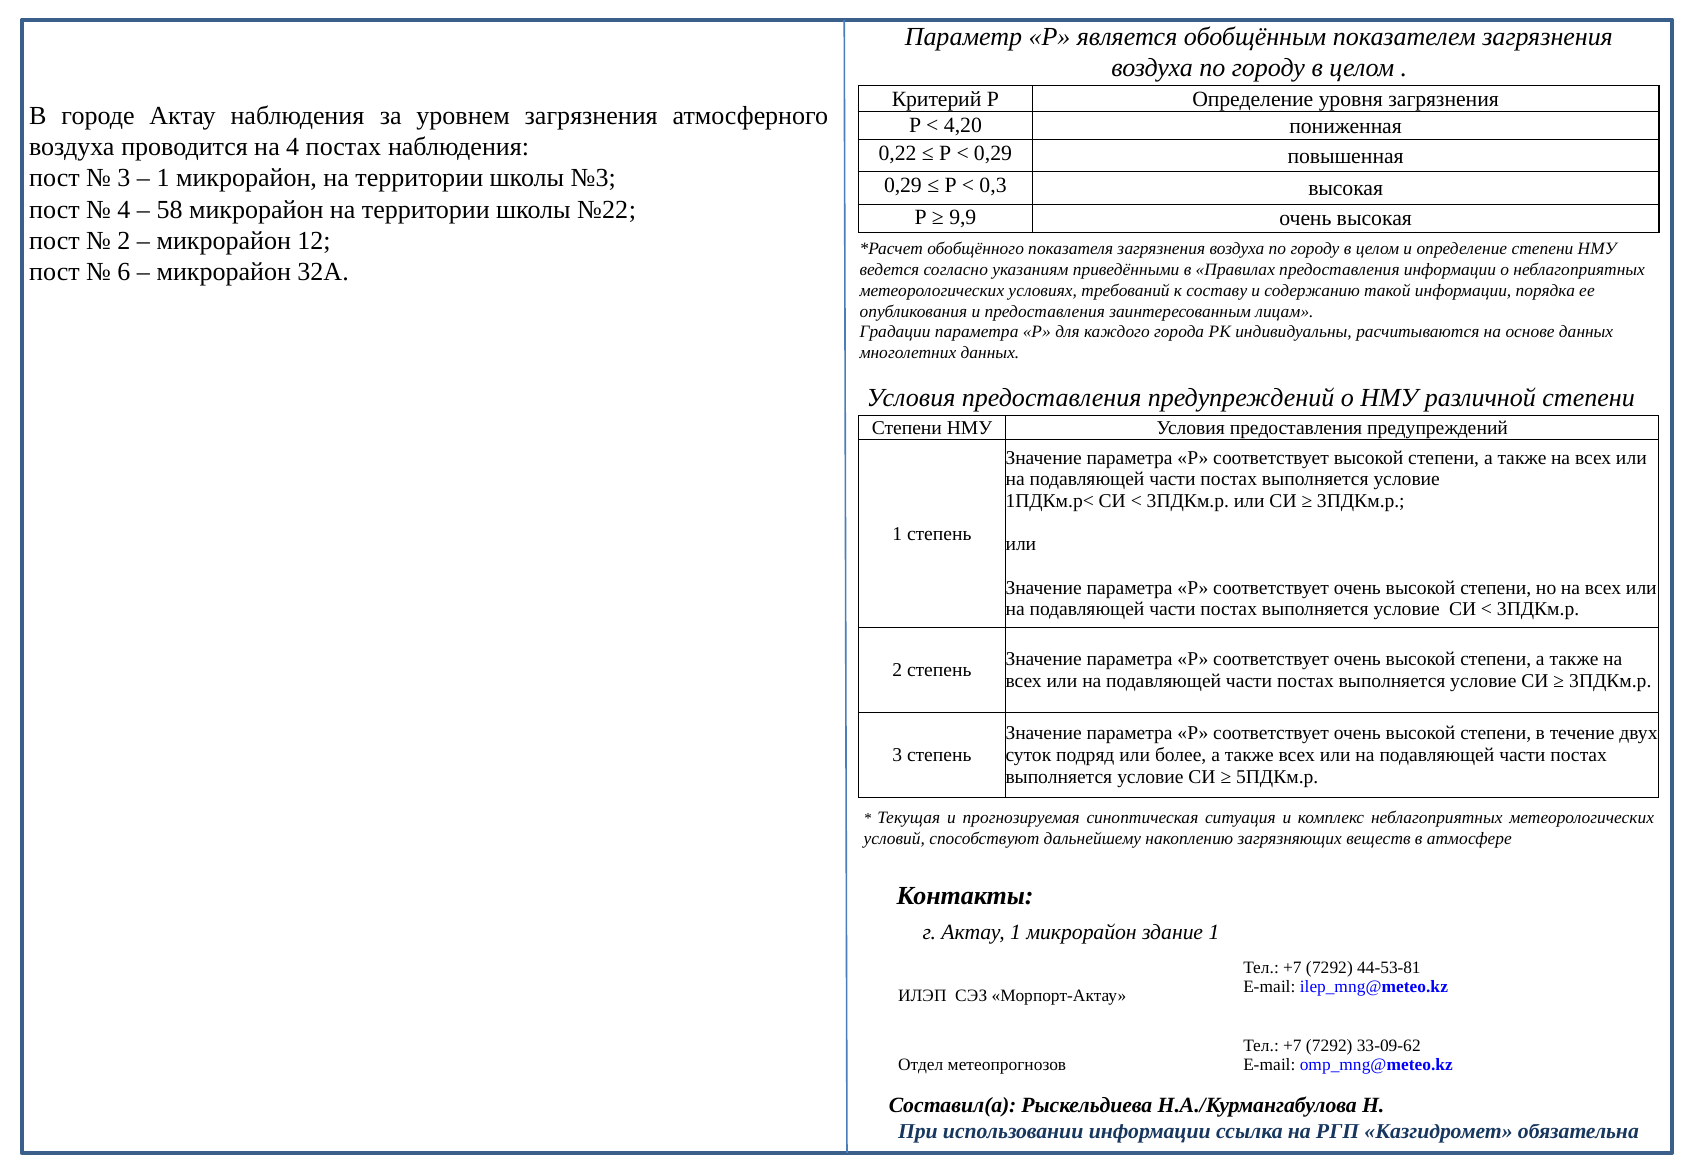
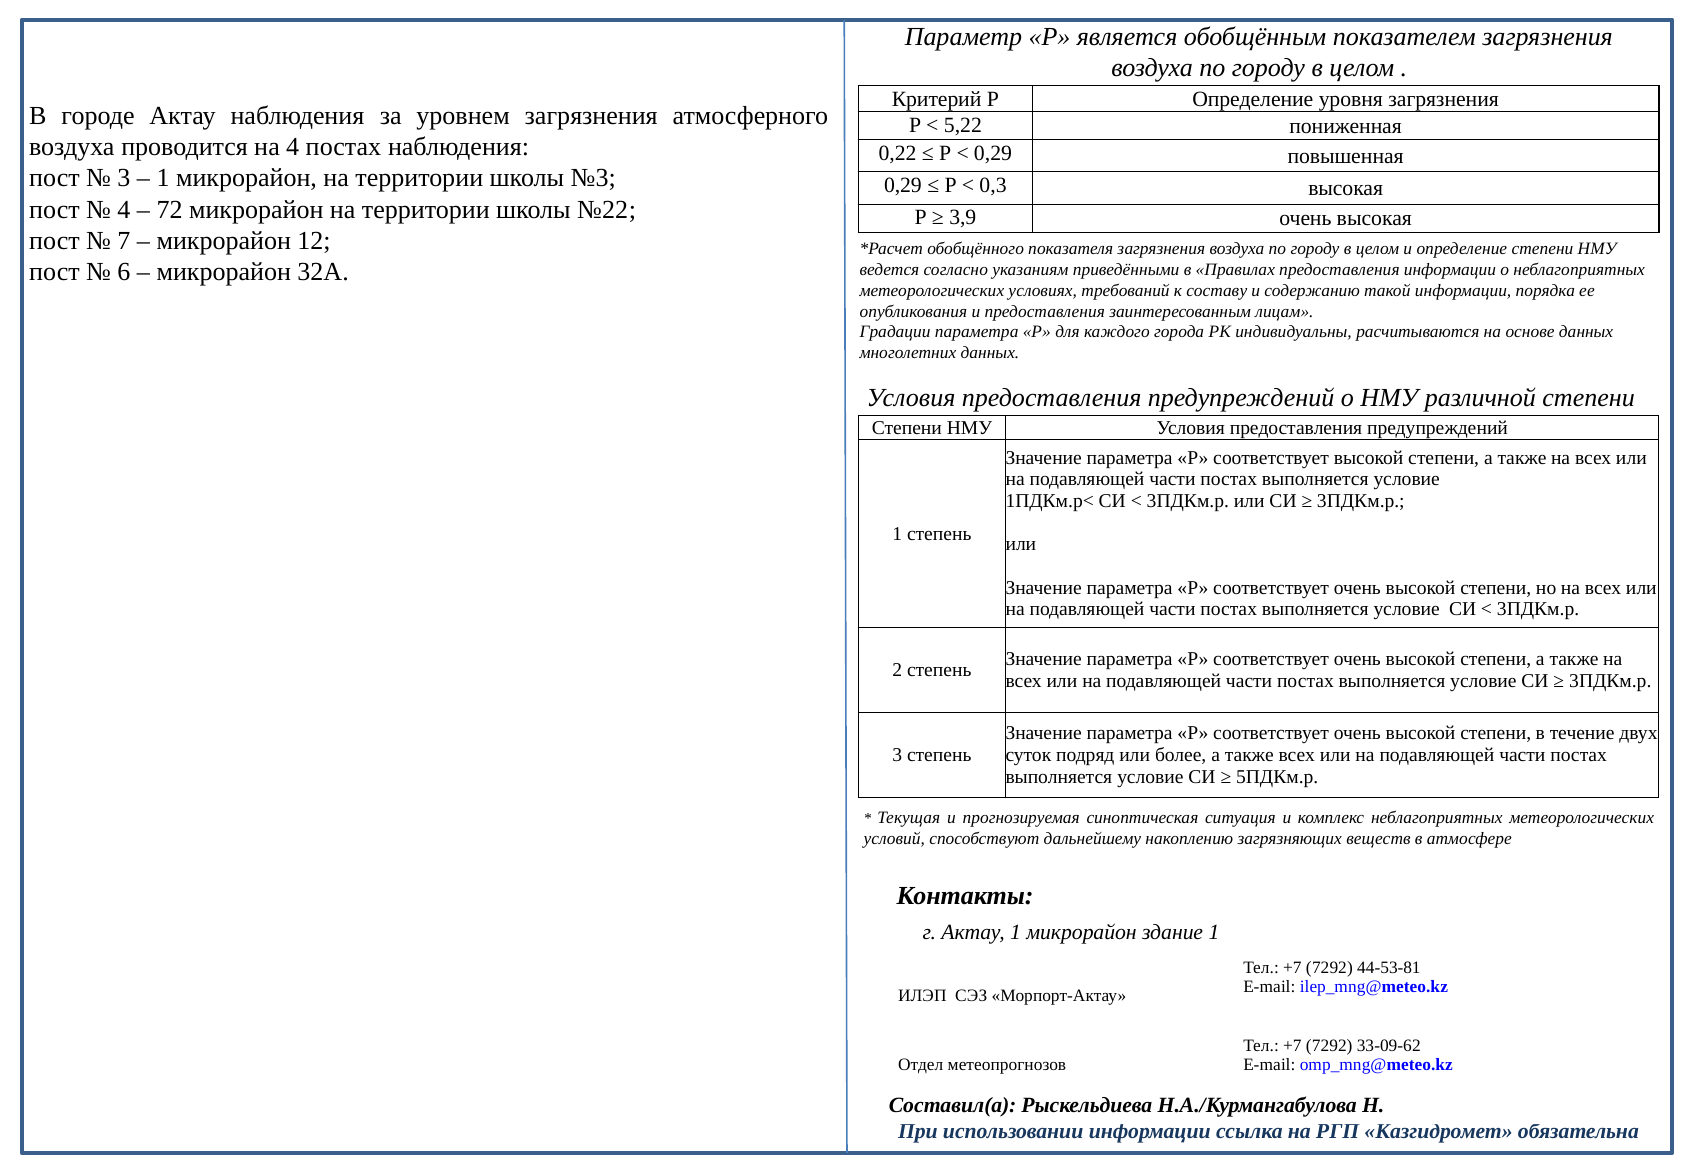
4,20: 4,20 -> 5,22
58: 58 -> 72
9,9: 9,9 -> 3,9
2 at (124, 241): 2 -> 7
